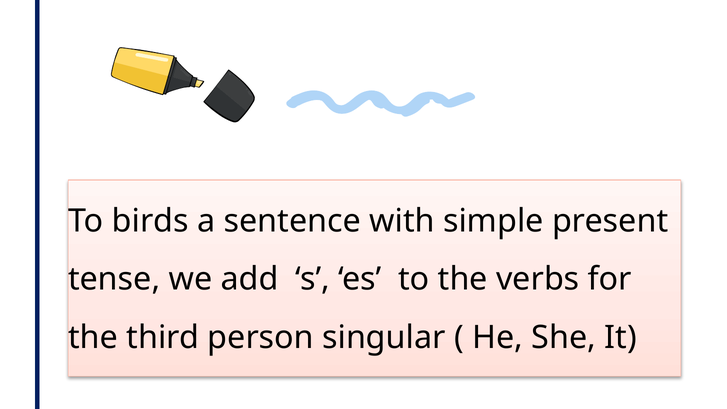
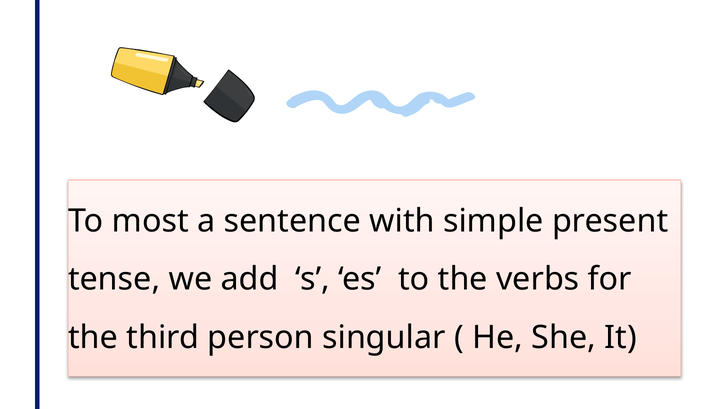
birds: birds -> most
